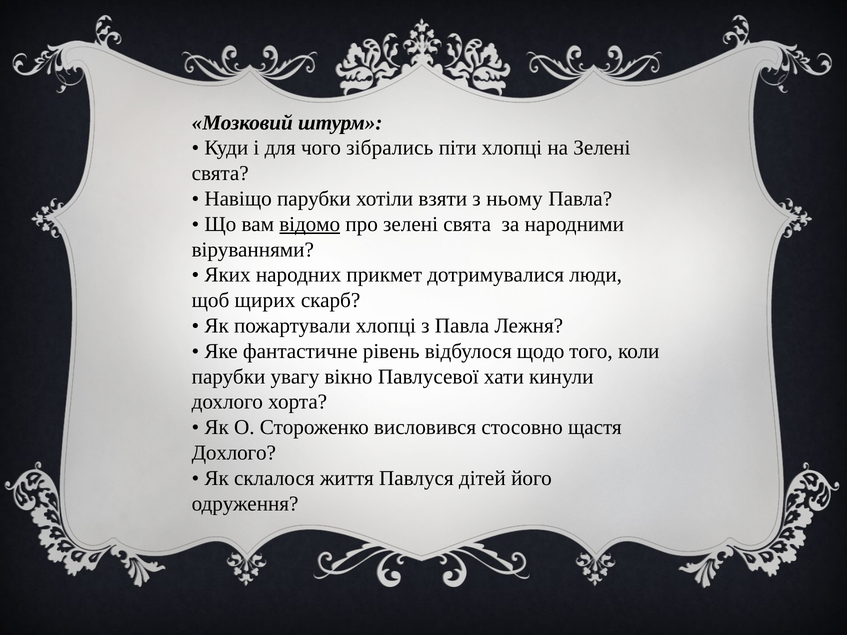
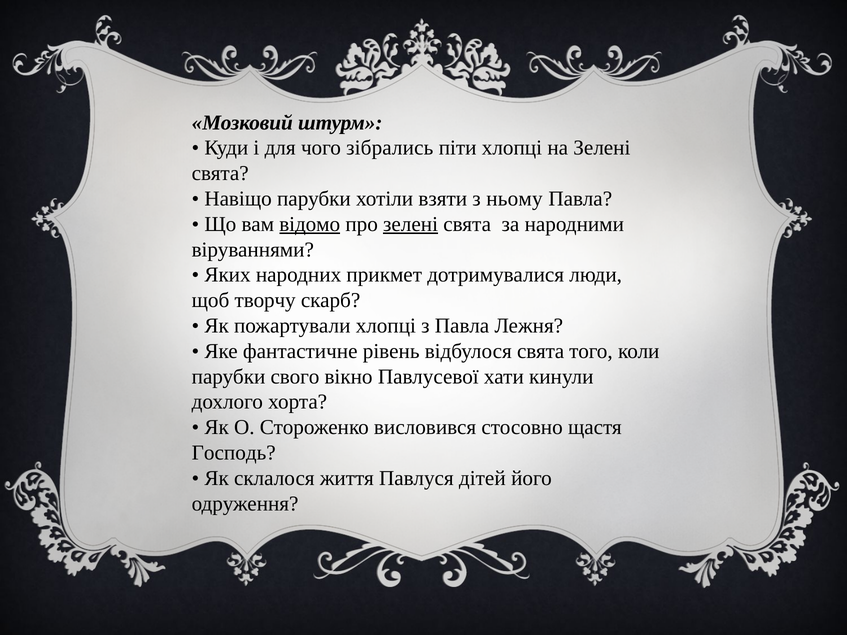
зелені at (411, 224) underline: none -> present
щирих: щирих -> творчу
відбулося щодо: щодо -> свята
увагу: увагу -> свого
Дохлого at (234, 453): Дохлого -> Господь
